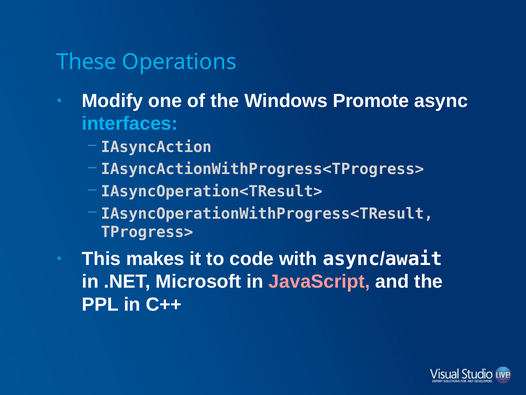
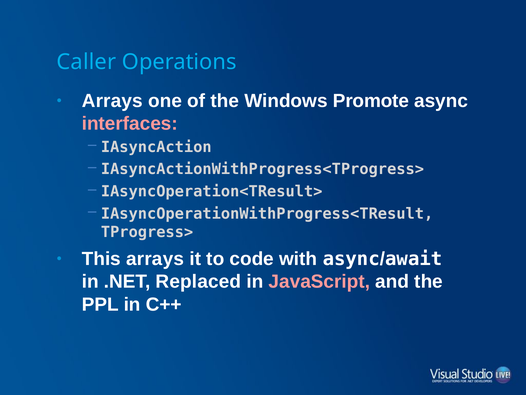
These: These -> Caller
Modify at (112, 101): Modify -> Arrays
interfaces colour: light blue -> pink
This makes: makes -> arrays
Microsoft: Microsoft -> Replaced
